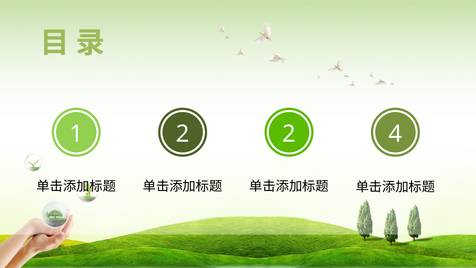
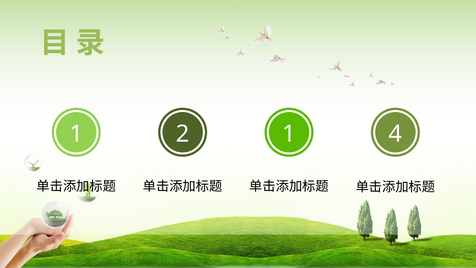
2 2: 2 -> 1
